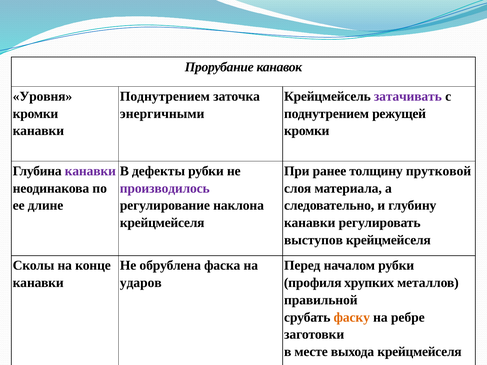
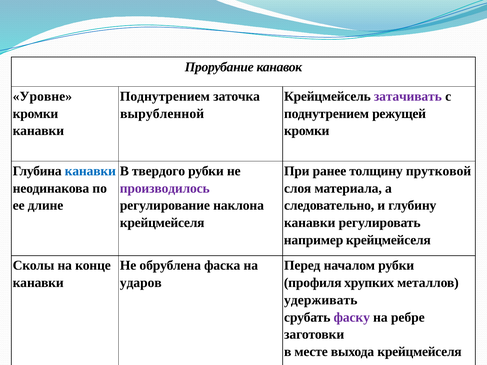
Уровня: Уровня -> Уровне
энергичными: энергичными -> вырубленной
канавки at (90, 171) colour: purple -> blue
дефекты: дефекты -> твердого
выступов: выступов -> например
правильной: правильной -> удерживать
фаску colour: orange -> purple
